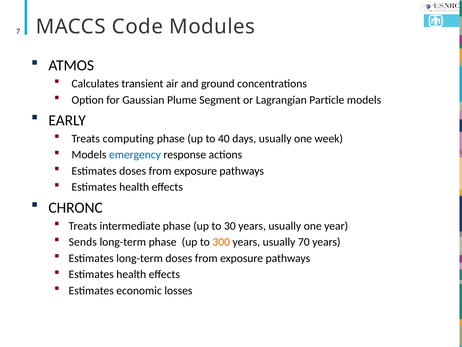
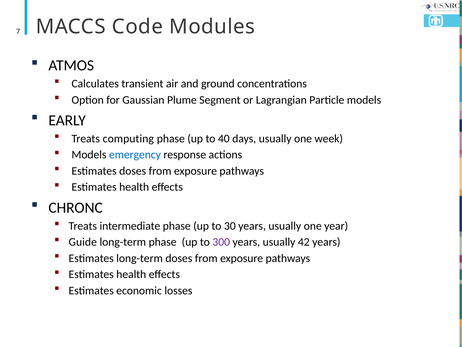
Sends: Sends -> Guide
300 colour: orange -> purple
70: 70 -> 42
